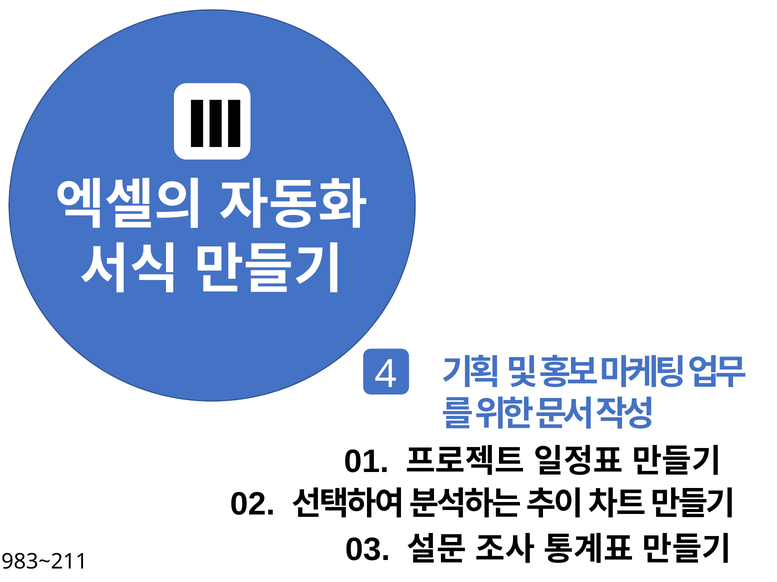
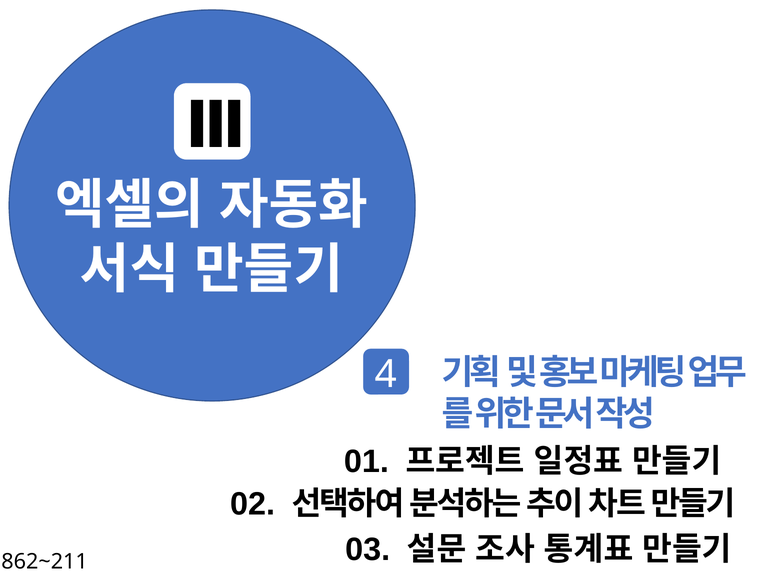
983~211: 983~211 -> 862~211
